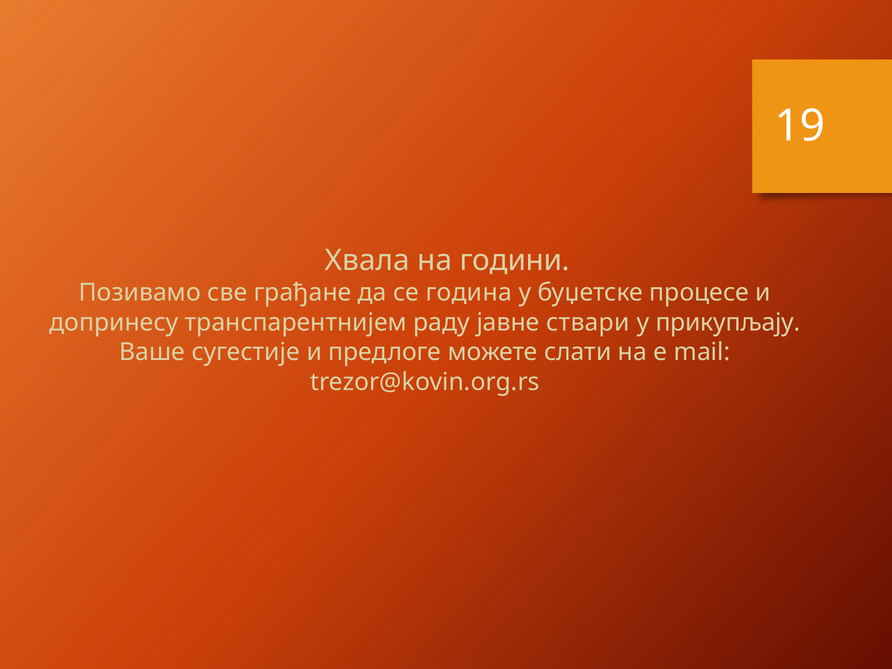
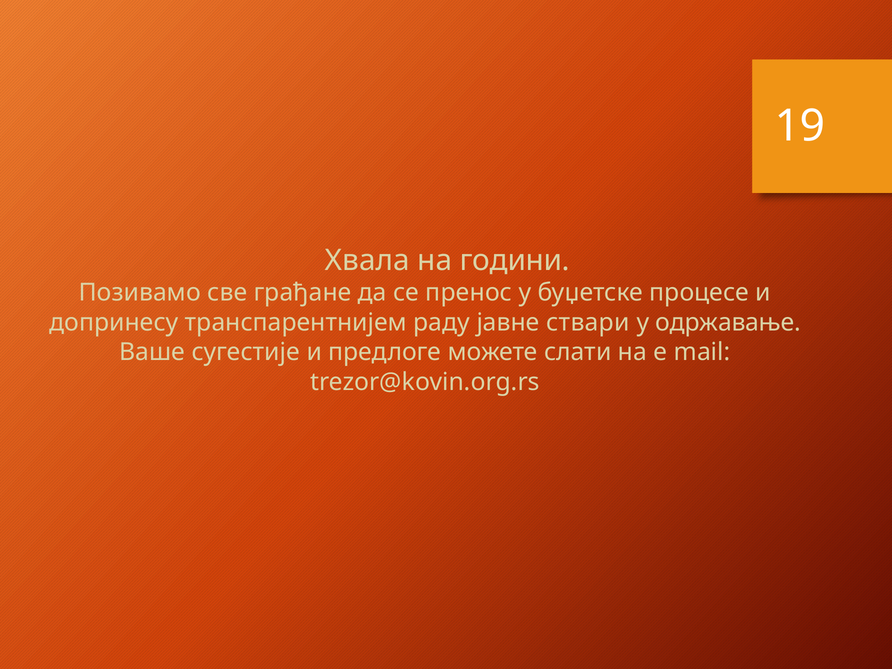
година: година -> пренос
прикупљају: прикупљају -> одржавање
